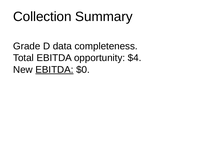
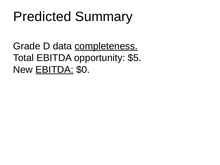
Collection: Collection -> Predicted
completeness underline: none -> present
$4: $4 -> $5
